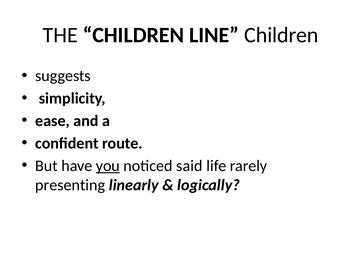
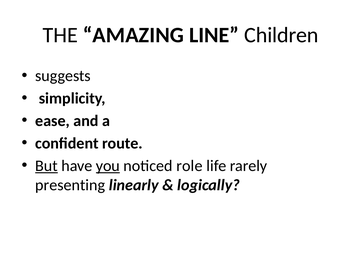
THE CHILDREN: CHILDREN -> AMAZING
But underline: none -> present
said: said -> role
